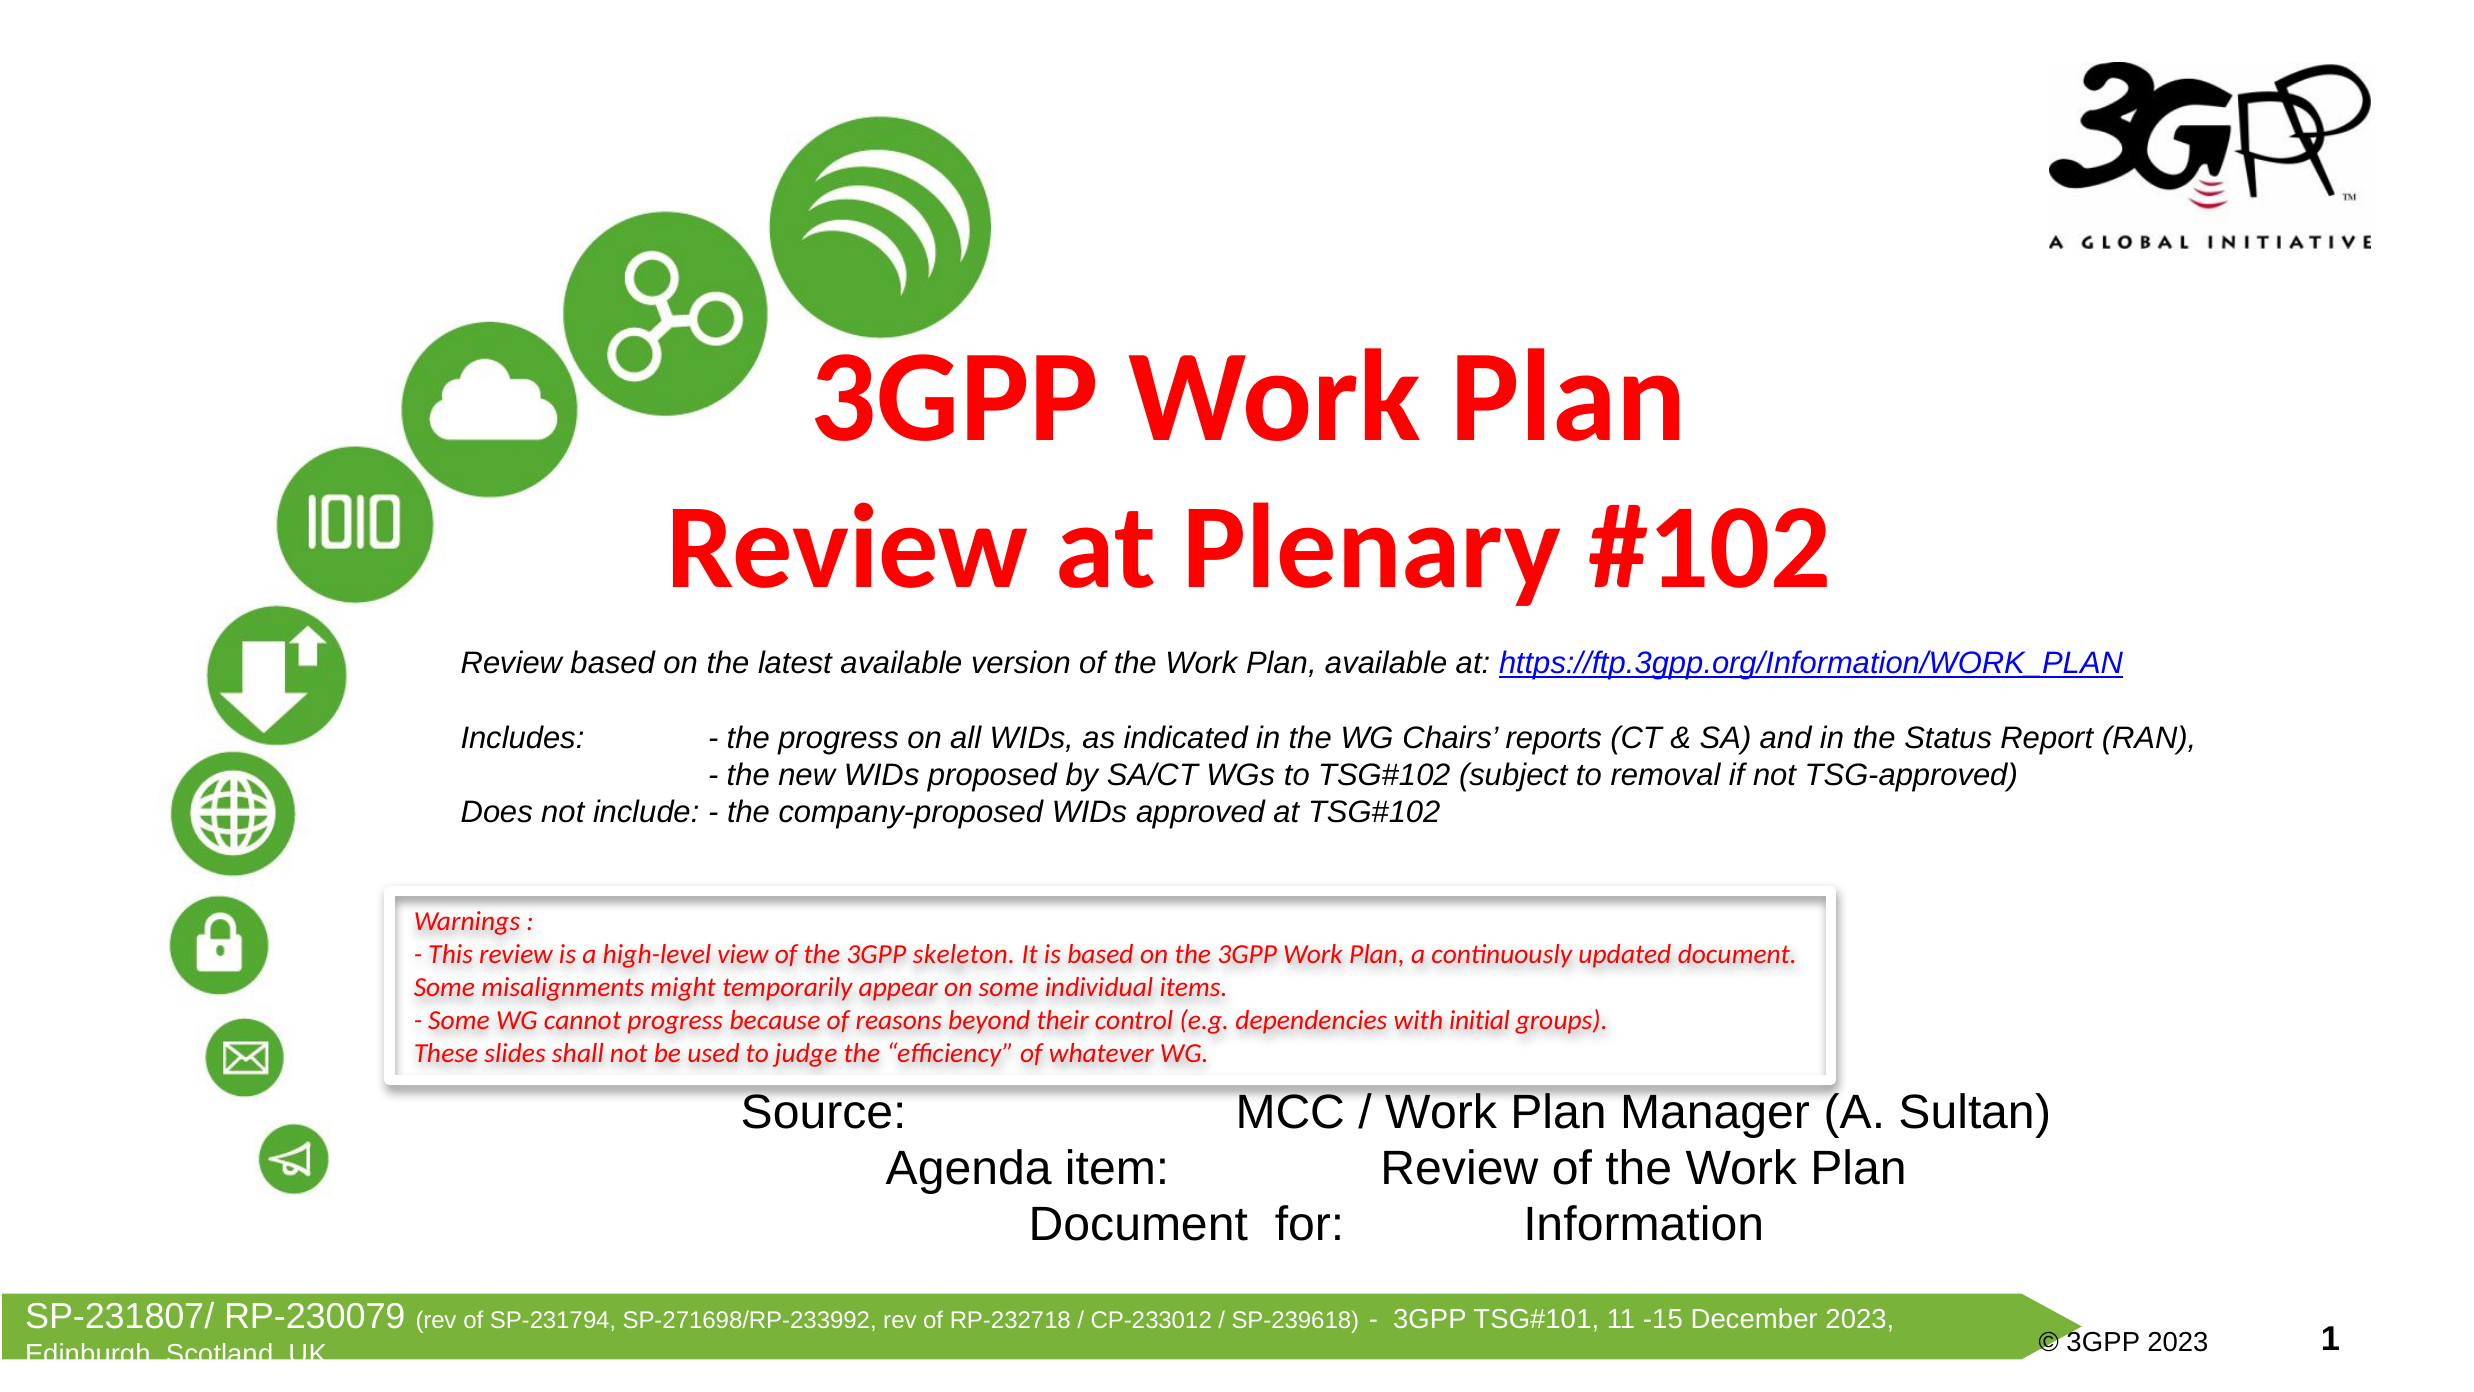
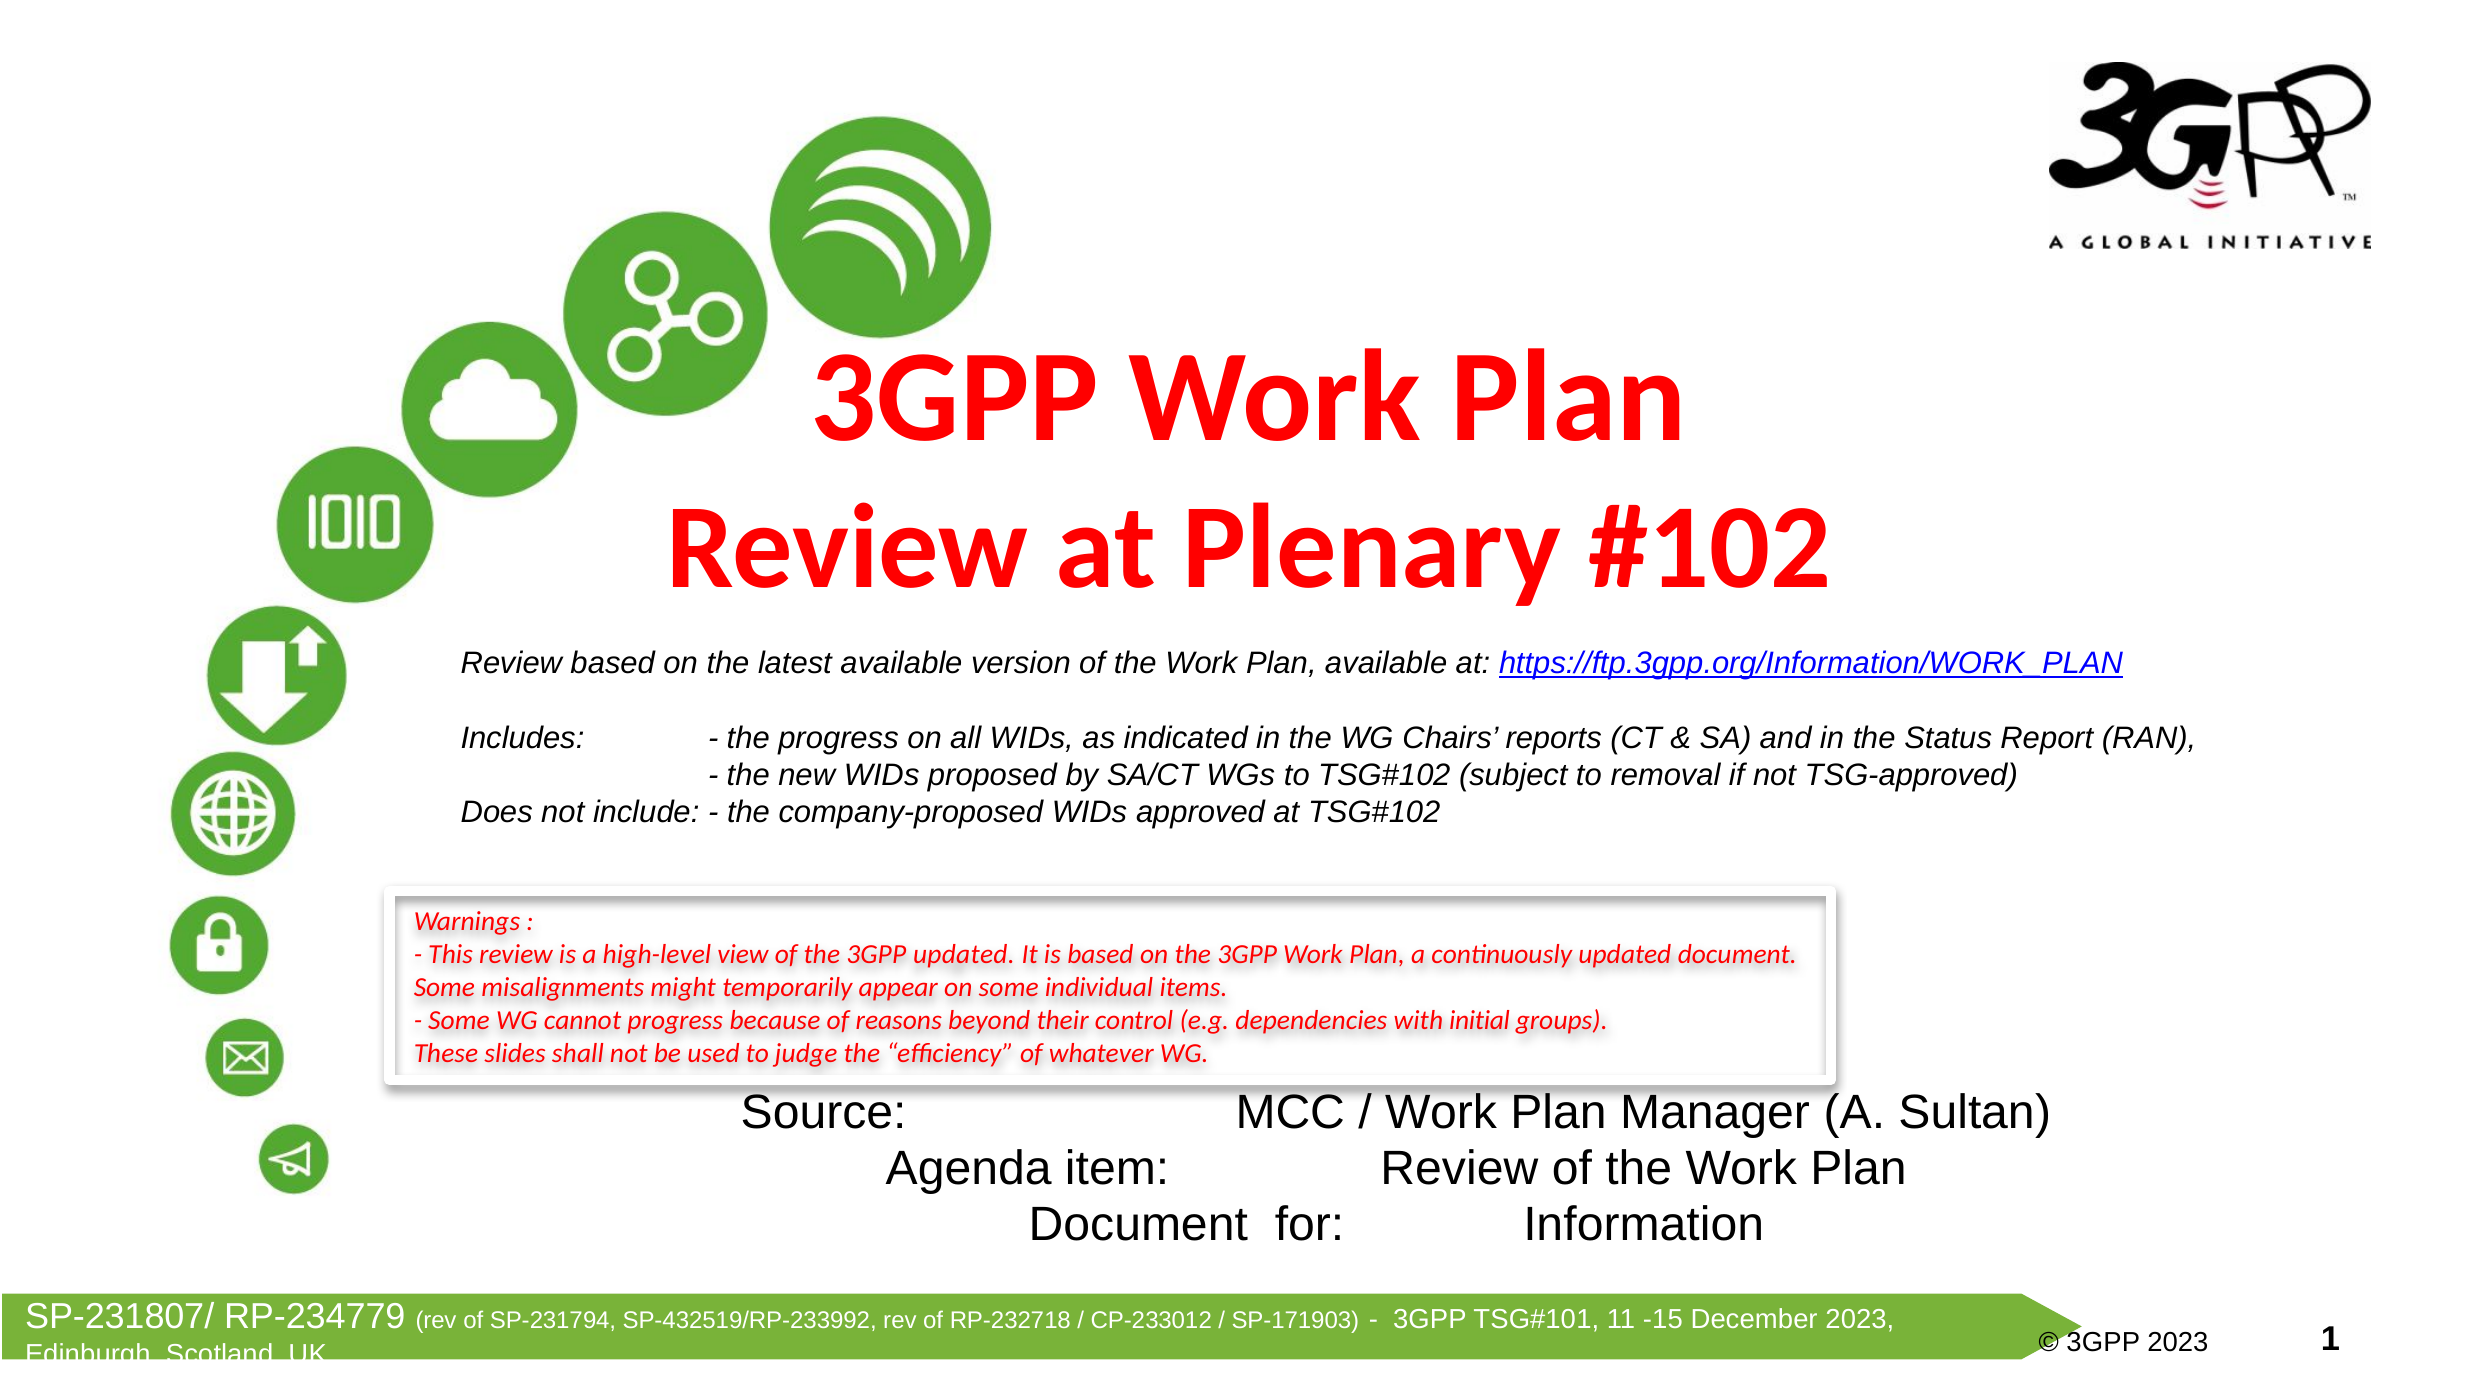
3GPP skeleton: skeleton -> updated
RP-230079: RP-230079 -> RP-234779
SP-271698/RP-233992: SP-271698/RP-233992 -> SP-432519/RP-233992
SP-239618: SP-239618 -> SP-171903
